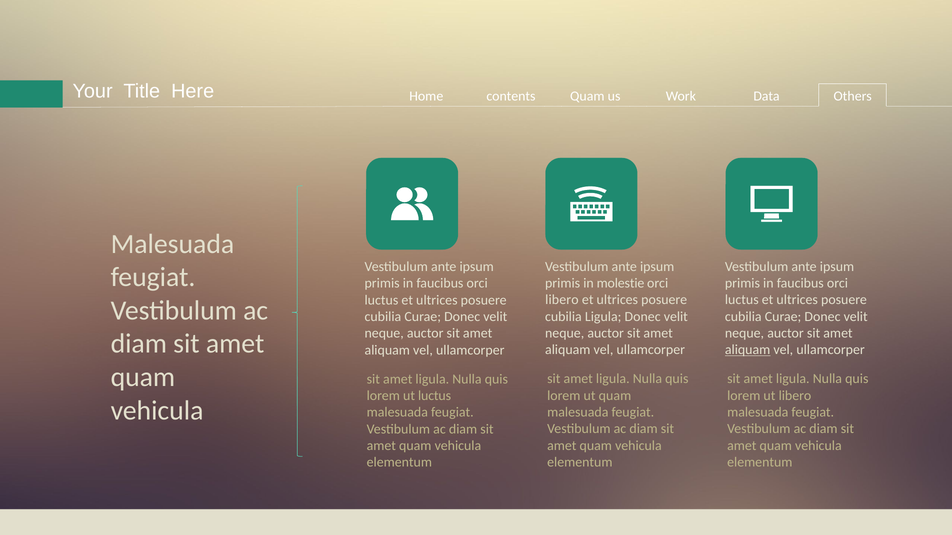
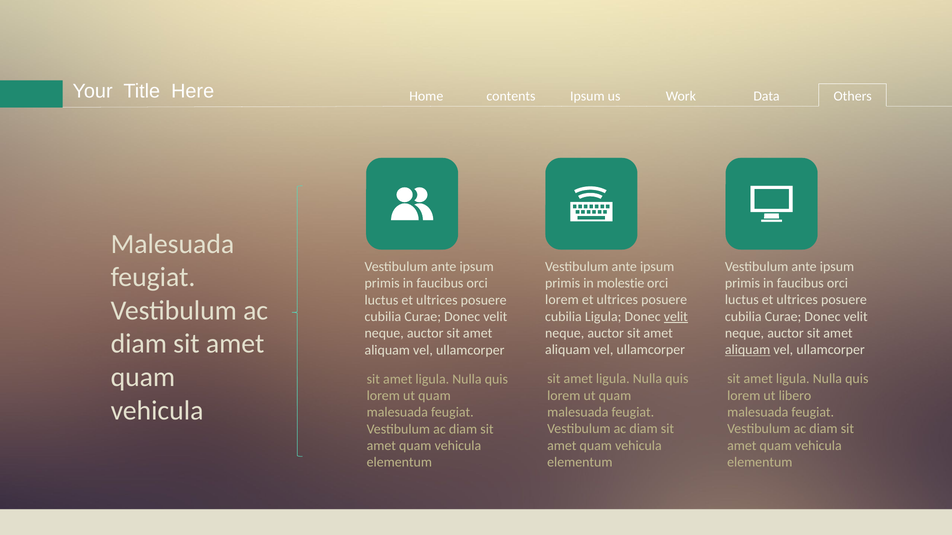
contents Quam: Quam -> Ipsum
libero at (562, 300): libero -> lorem
velit at (676, 317) underline: none -> present
luctus at (435, 396): luctus -> quam
